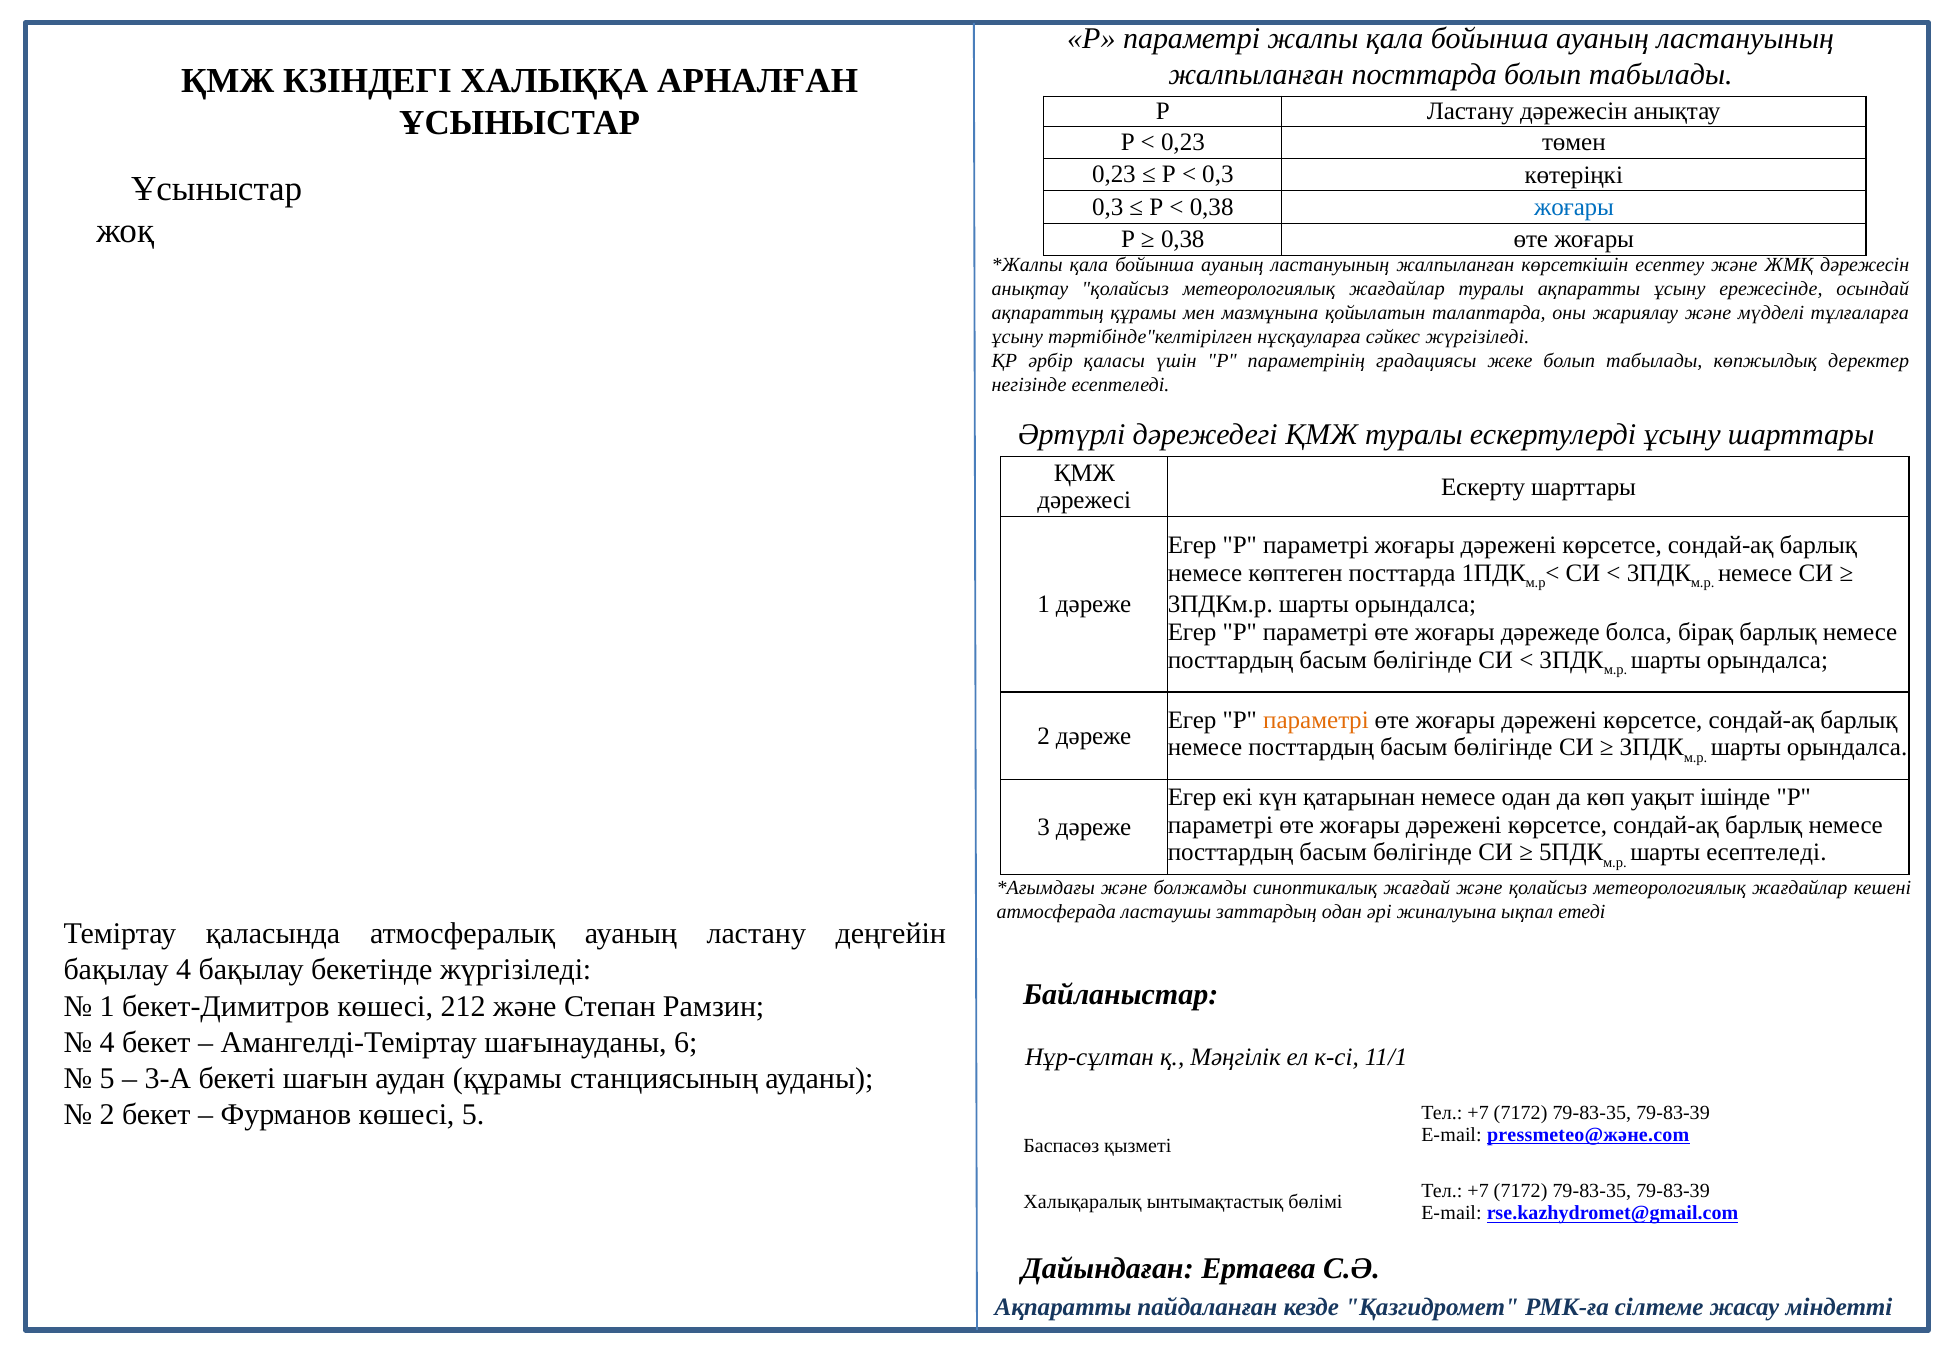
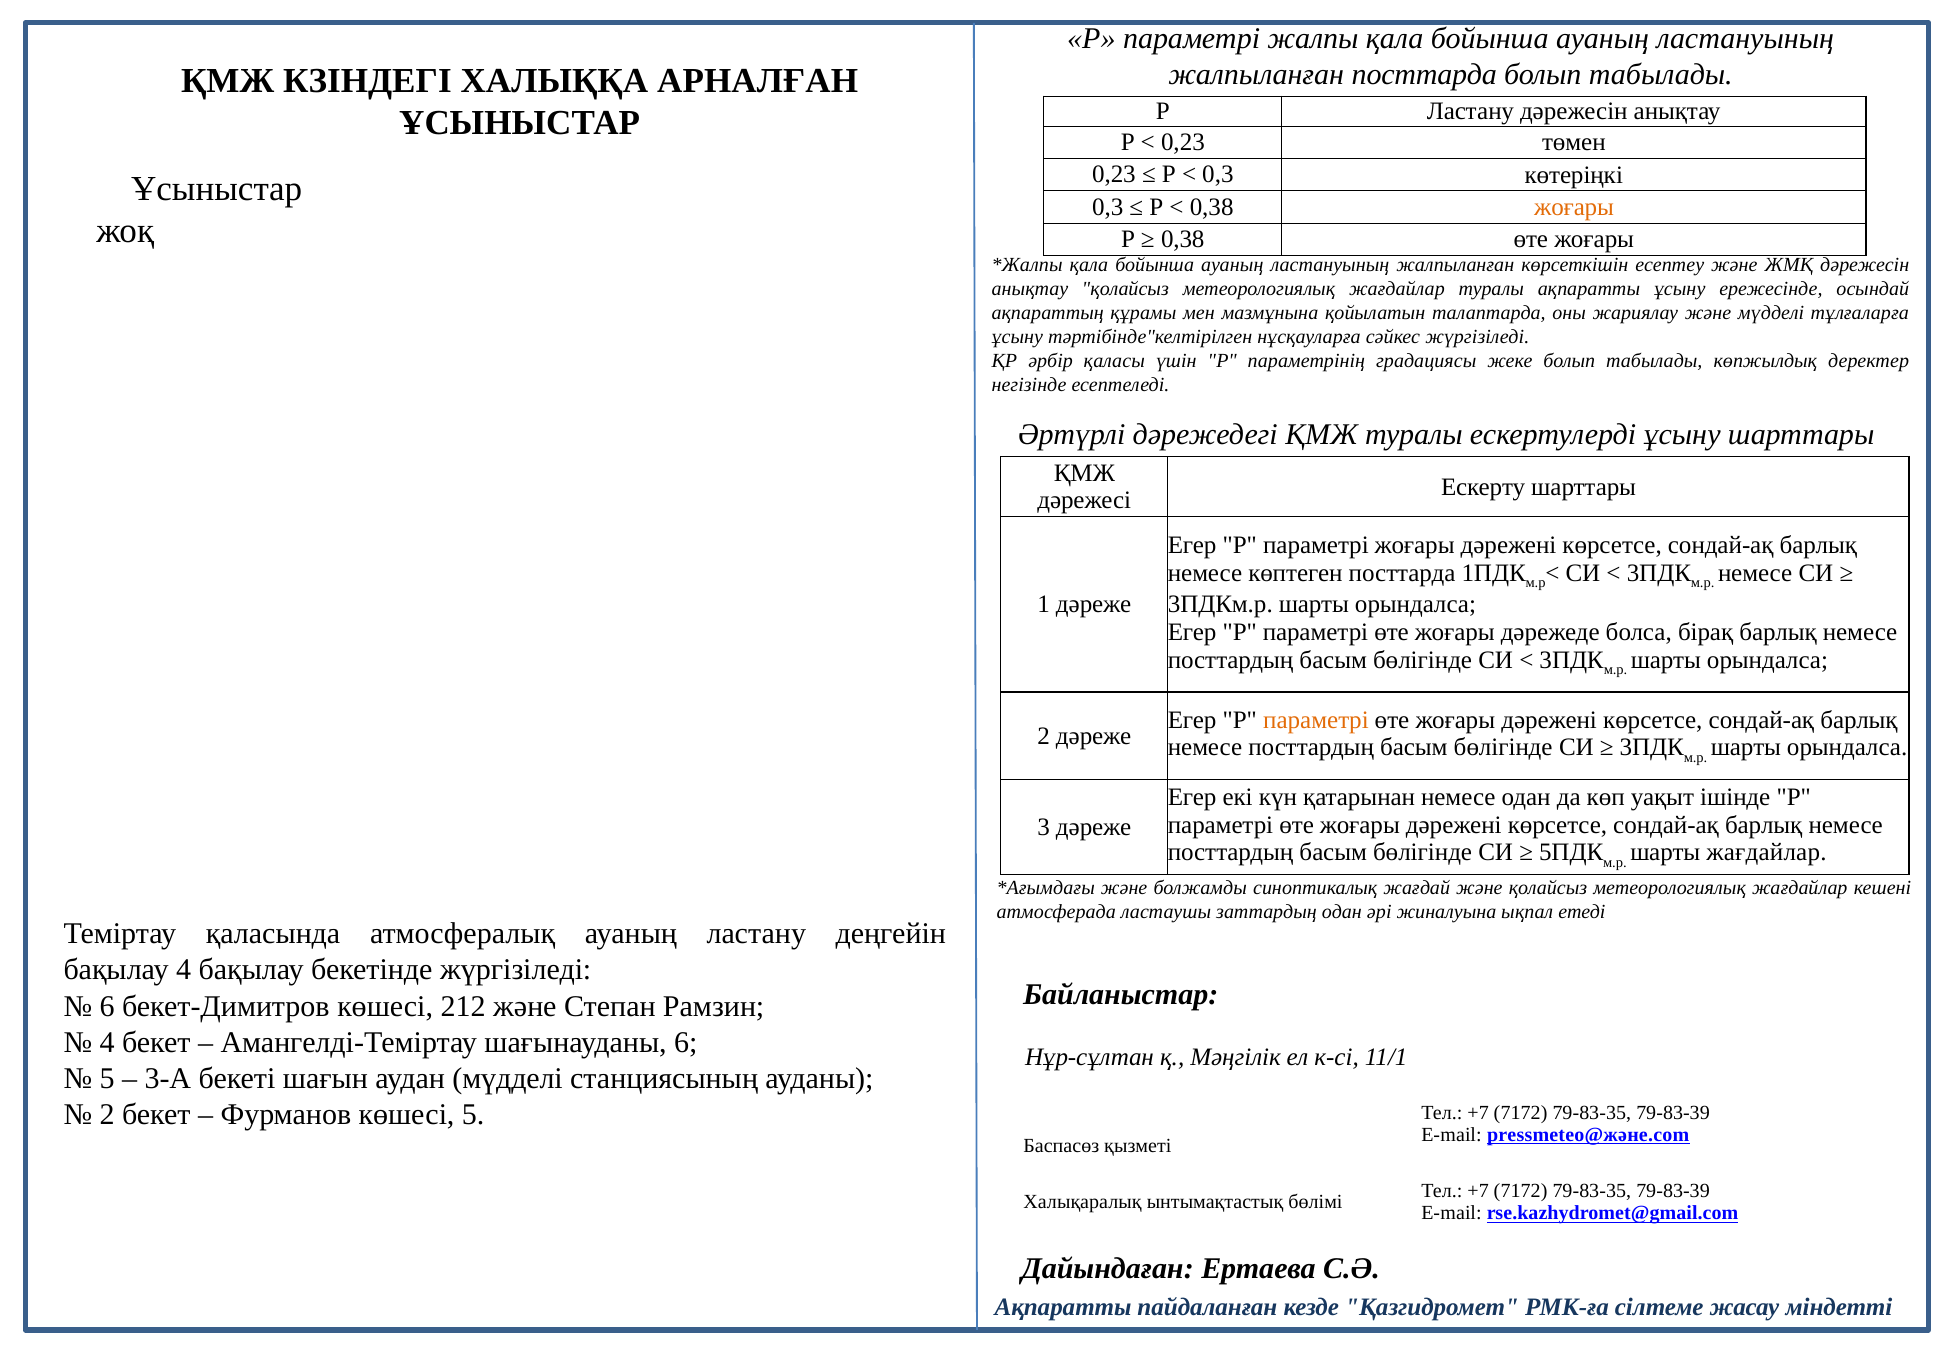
жоғары at (1574, 207) colour: blue -> orange
шарты есептеледі: есептеледі -> жағдайлар
1 at (107, 1006): 1 -> 6
аудан құрамы: құрамы -> мүдделі
